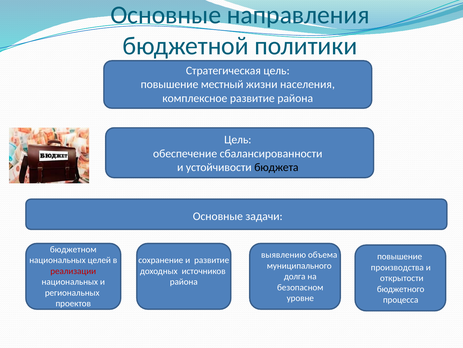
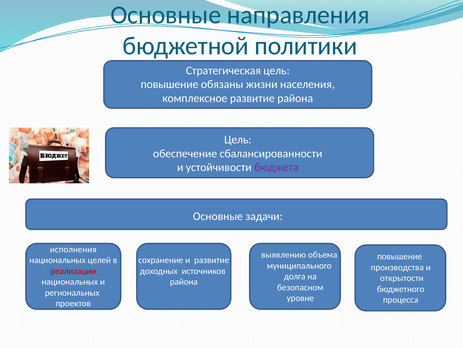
местный: местный -> обязаны
бюджета colour: black -> purple
бюджетном: бюджетном -> исполнения
